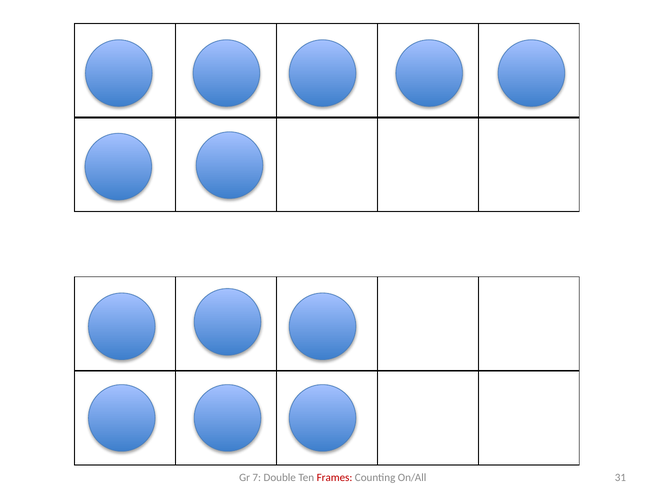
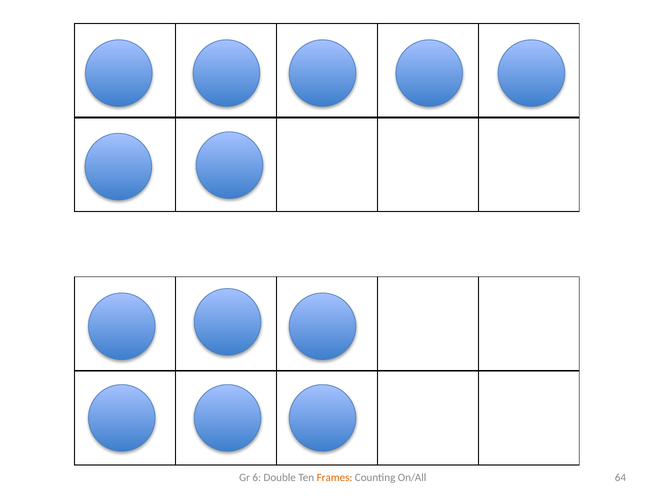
7: 7 -> 6
Frames colour: red -> orange
31: 31 -> 64
